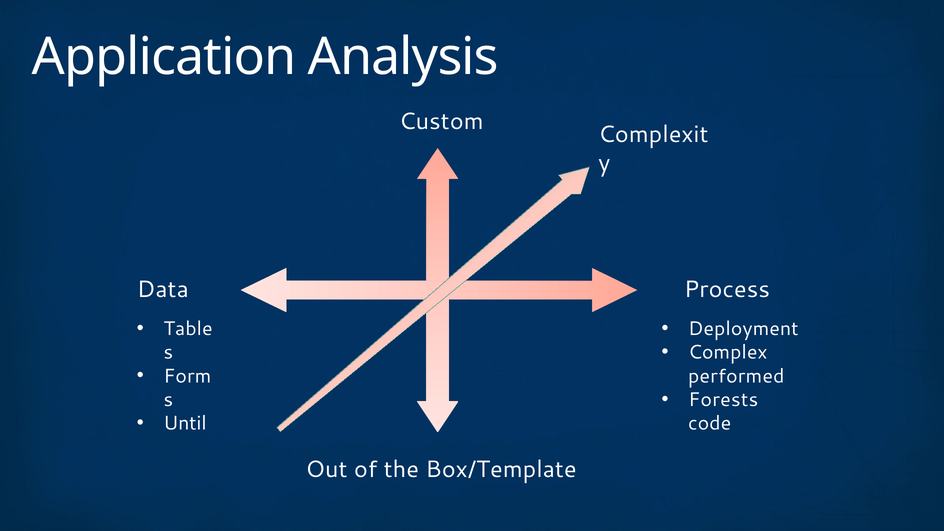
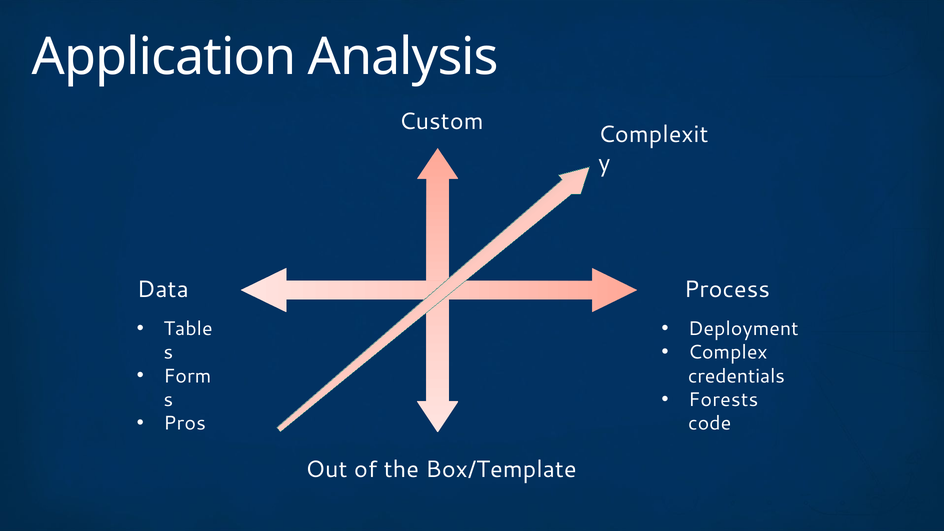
performed: performed -> credentials
Until: Until -> Pros
